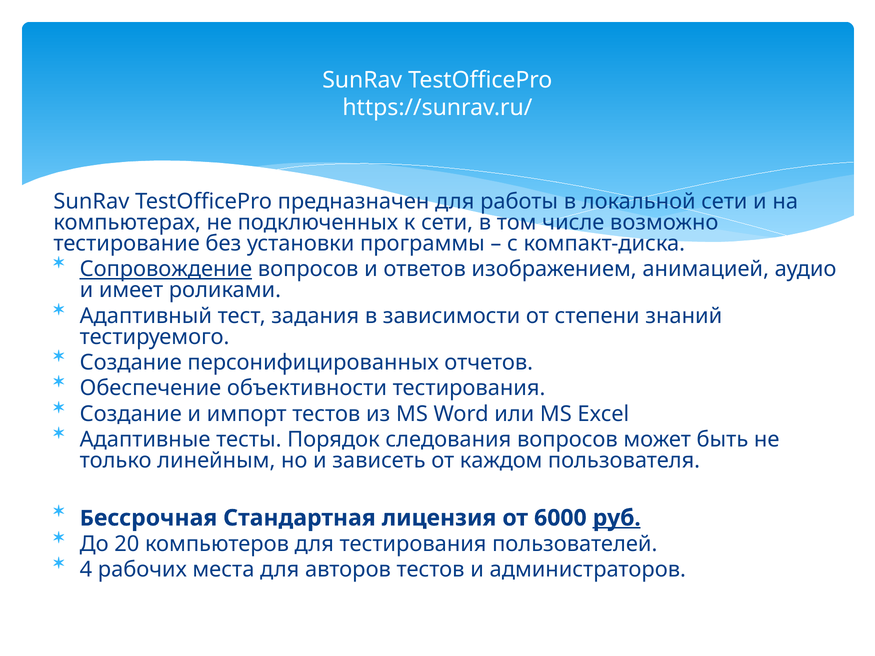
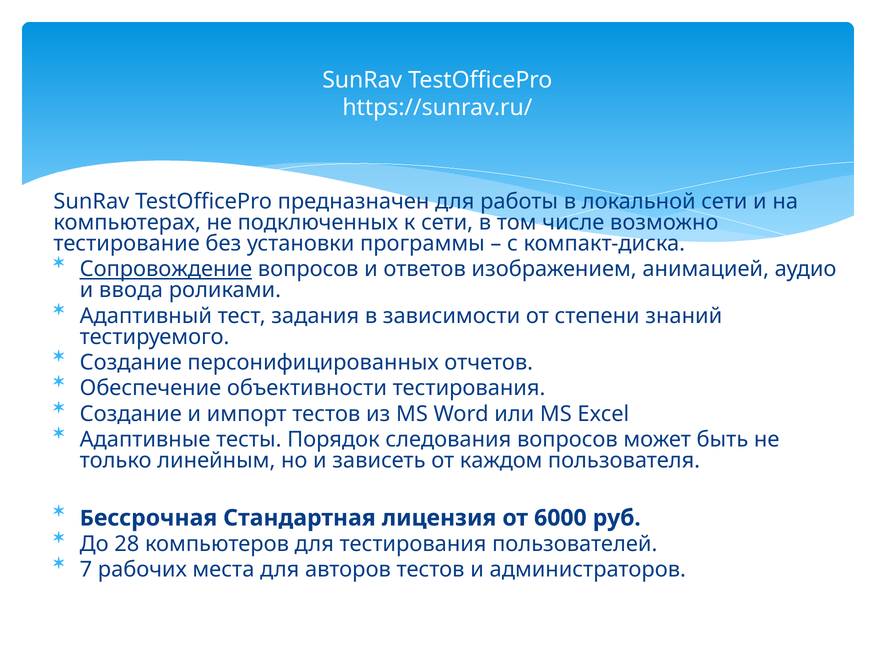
имеет: имеет -> ввода
руб underline: present -> none
20: 20 -> 28
4: 4 -> 7
